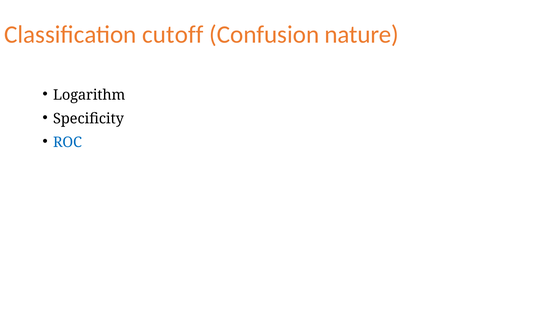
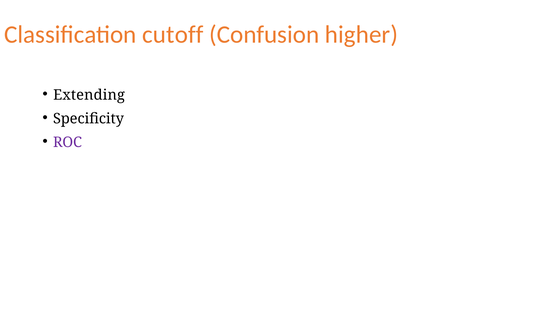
nature: nature -> higher
Logarithm: Logarithm -> Extending
ROC colour: blue -> purple
